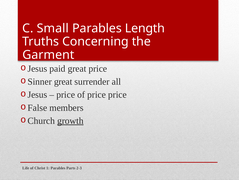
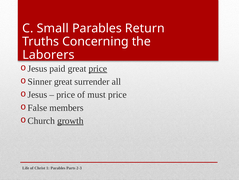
Length: Length -> Return
Garment: Garment -> Laborers
price at (98, 68) underline: none -> present
of price: price -> must
